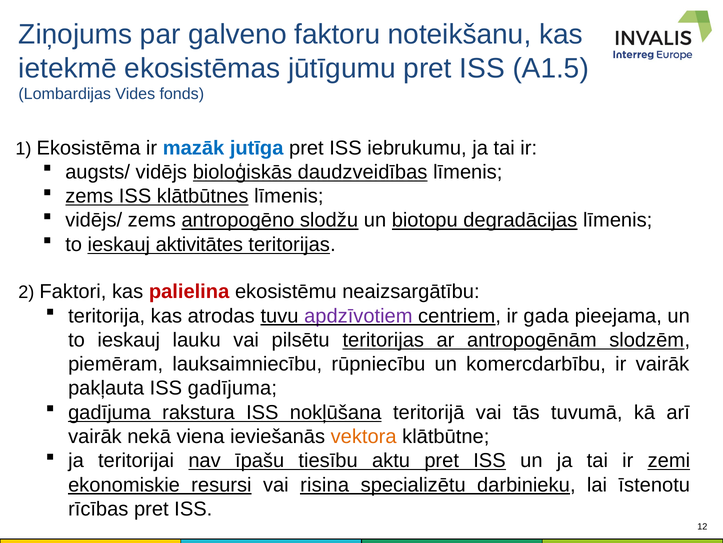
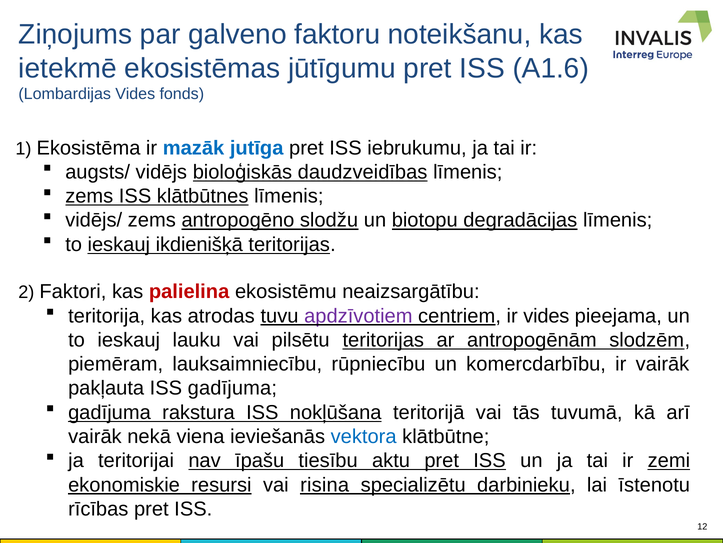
A1.5: A1.5 -> A1.6
aktivitātes: aktivitātes -> ikdienišķā
ir gada: gada -> vides
vektora colour: orange -> blue
